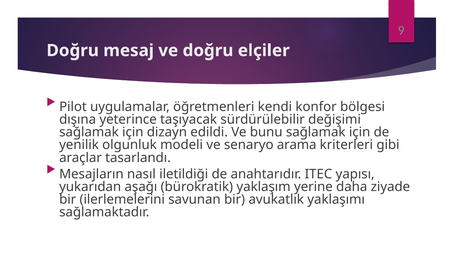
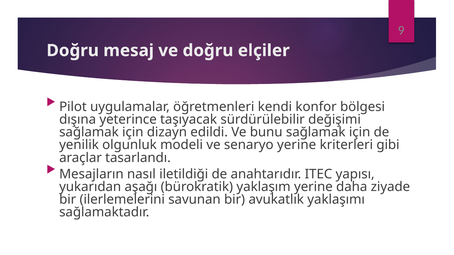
senaryo arama: arama -> yerine
